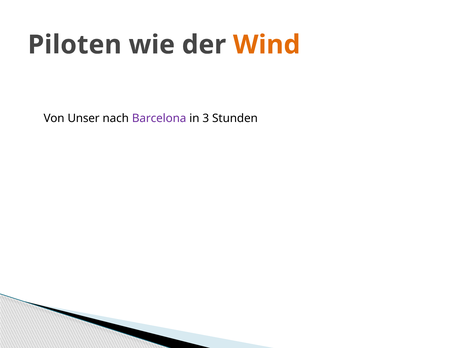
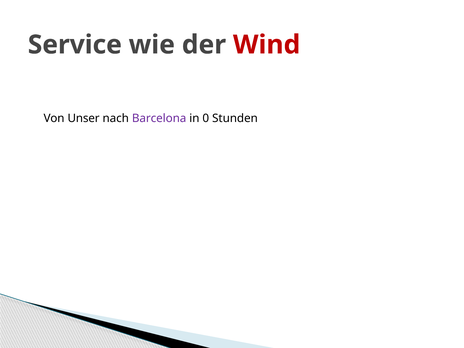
Piloten: Piloten -> Service
Wind colour: orange -> red
3: 3 -> 0
